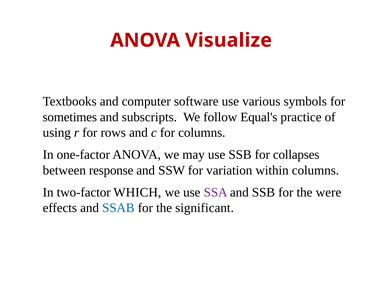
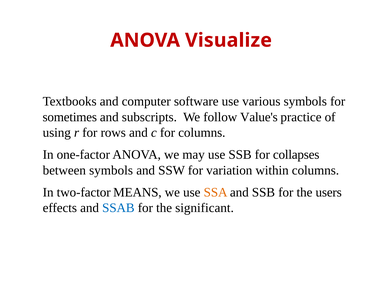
Equal's: Equal's -> Value's
between response: response -> symbols
WHICH: WHICH -> MEANS
SSA colour: purple -> orange
were: were -> users
